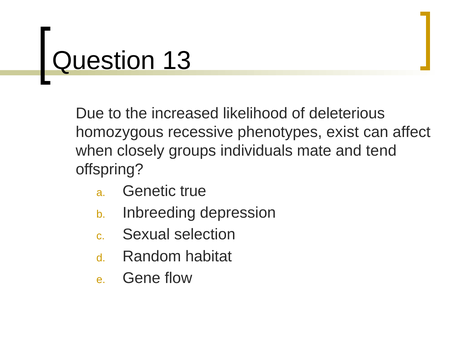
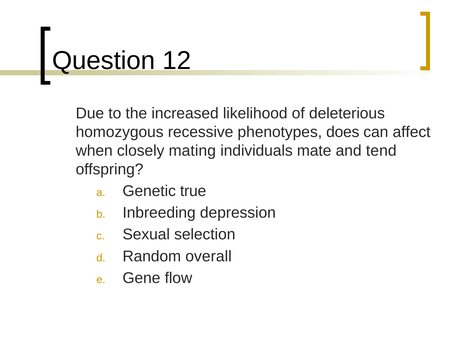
13: 13 -> 12
exist: exist -> does
groups: groups -> mating
habitat: habitat -> overall
